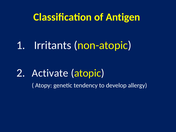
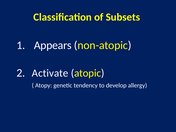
Antigen: Antigen -> Subsets
Irritants: Irritants -> Appears
